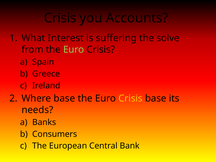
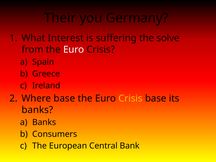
Crisis at (60, 18): Crisis -> Their
Accounts: Accounts -> Germany
Euro at (74, 50) colour: light green -> white
needs at (37, 110): needs -> banks
